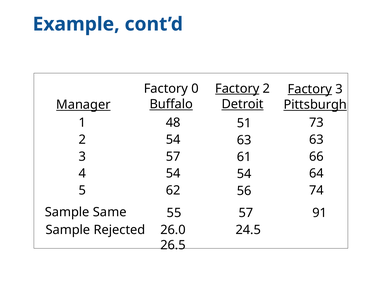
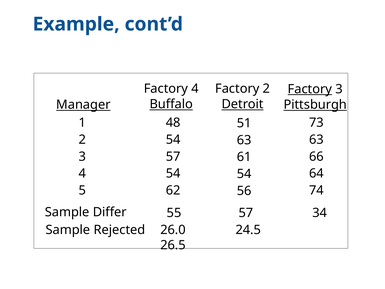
Factory 0: 0 -> 4
Factory at (237, 89) underline: present -> none
Same: Same -> Differ
91: 91 -> 34
